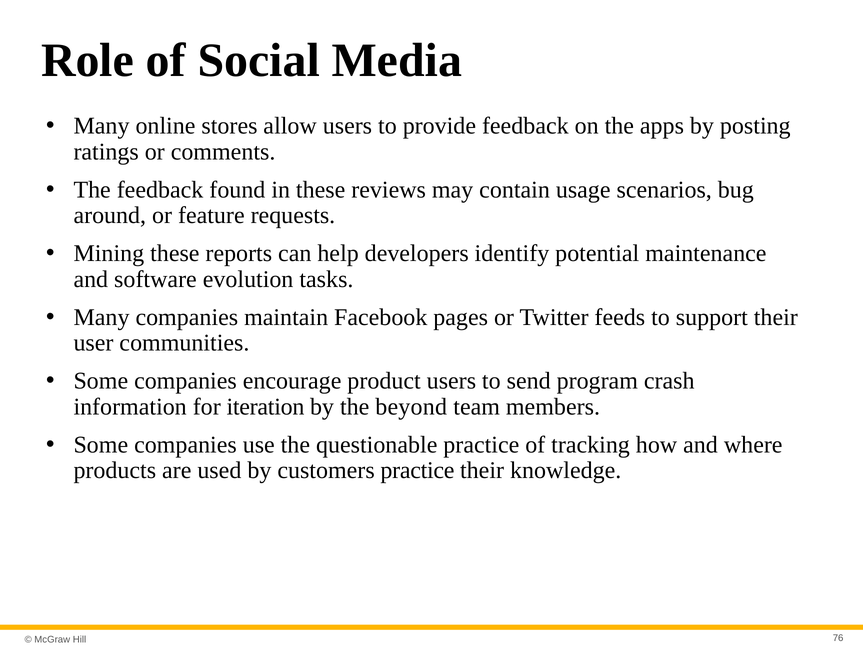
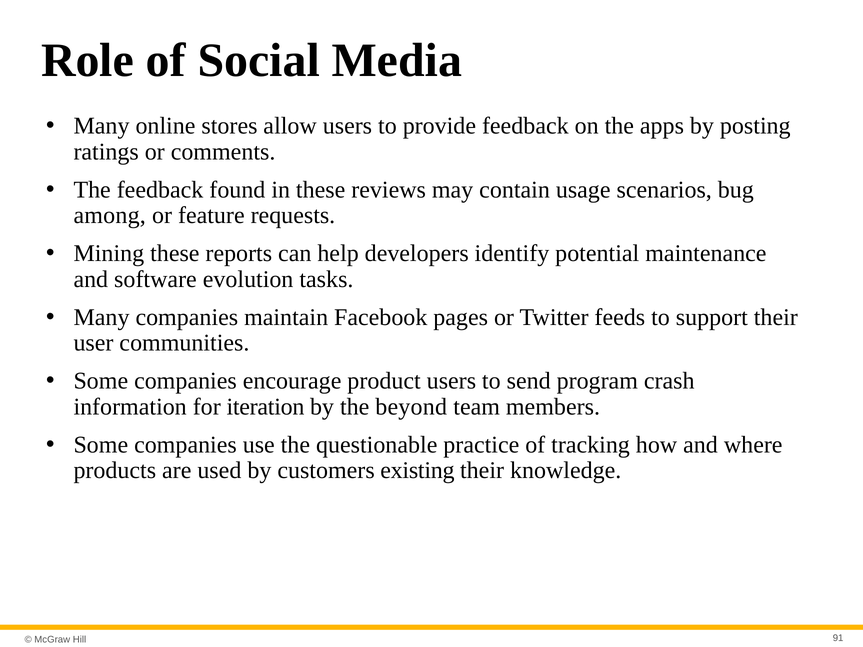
around: around -> among
customers practice: practice -> existing
76: 76 -> 91
